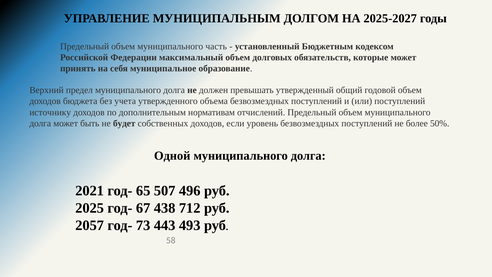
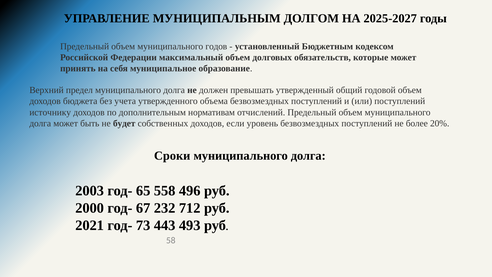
часть: часть -> годов
50%: 50% -> 20%
Одной: Одной -> Сроки
2021: 2021 -> 2003
507: 507 -> 558
2025: 2025 -> 2000
438: 438 -> 232
2057: 2057 -> 2021
